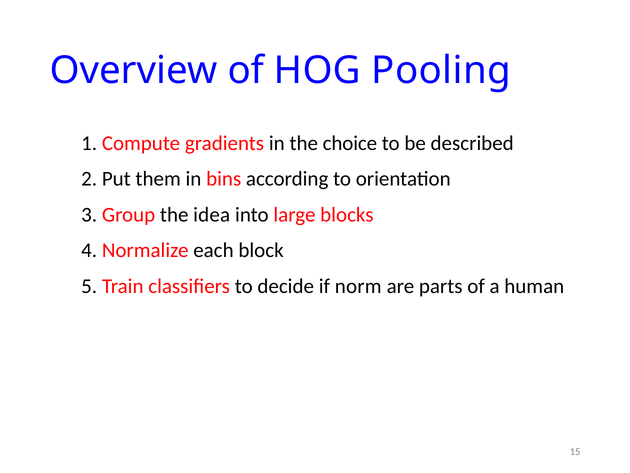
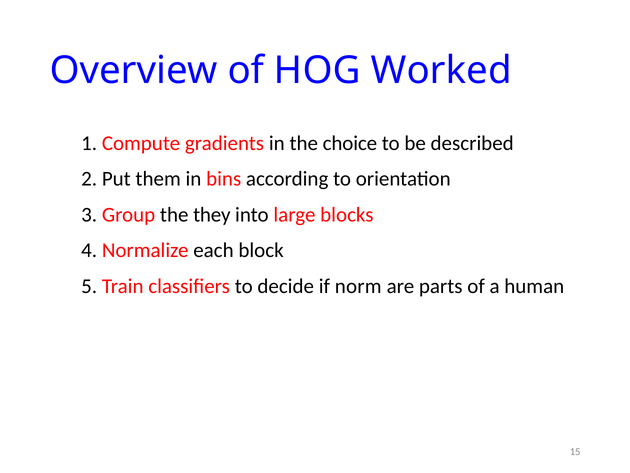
Pooling: Pooling -> Worked
idea: idea -> they
